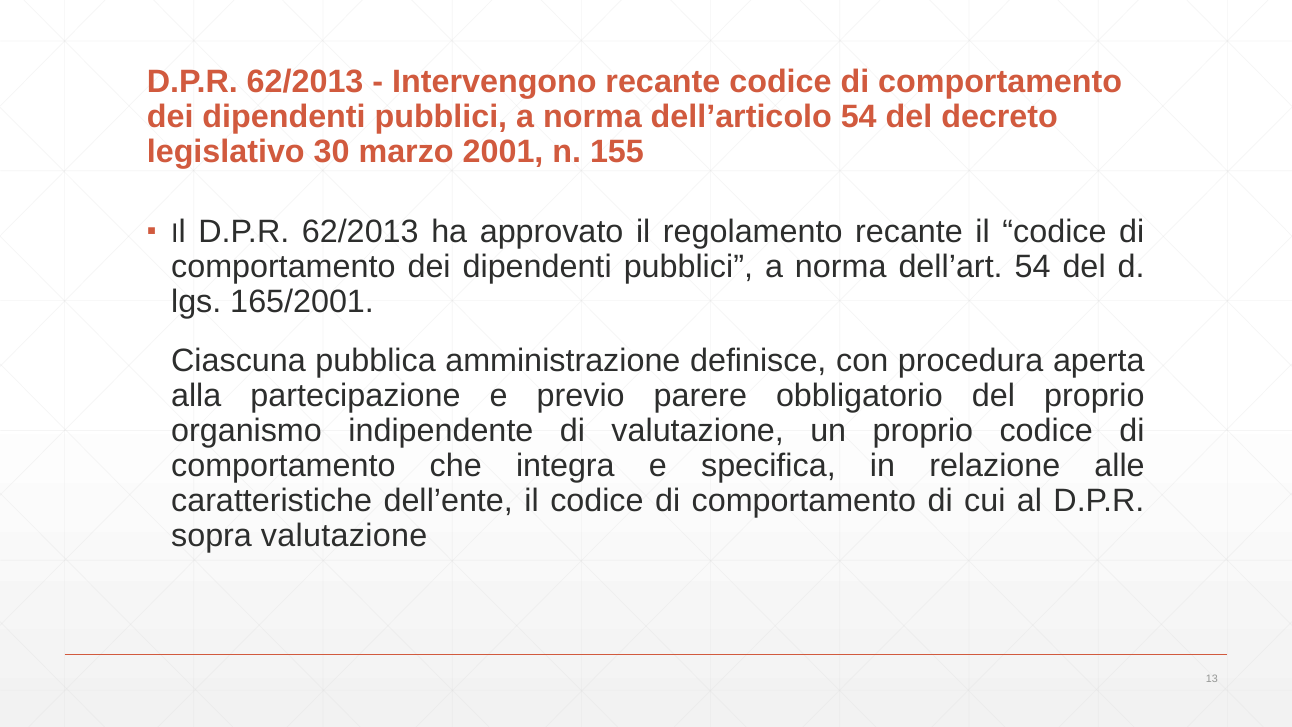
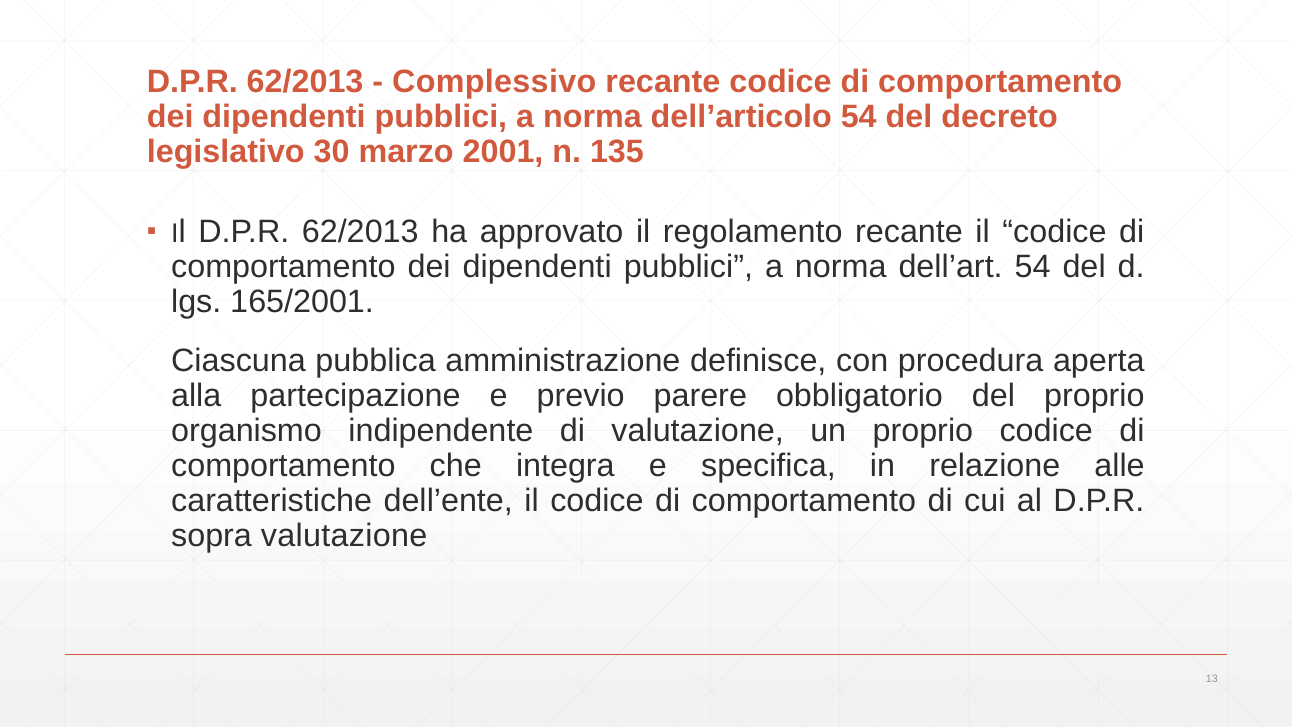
Intervengono: Intervengono -> Complessivo
155: 155 -> 135
